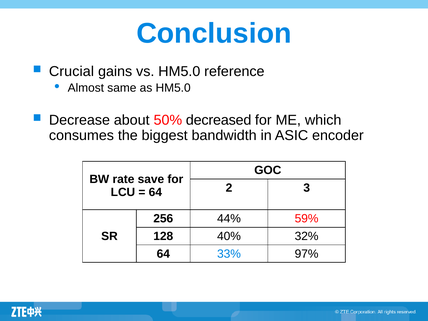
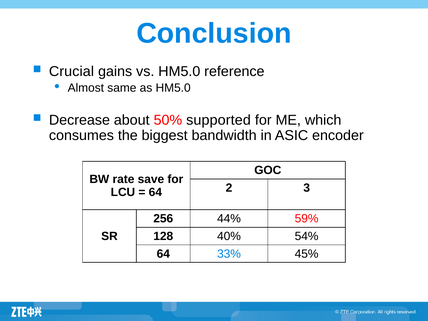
decreased: decreased -> supported
32%: 32% -> 54%
97%: 97% -> 45%
